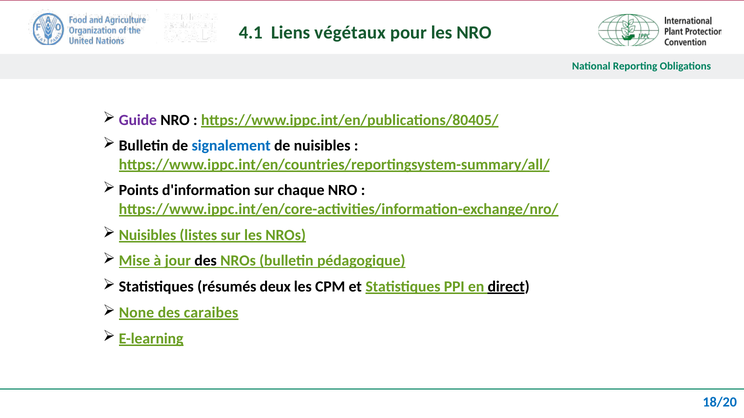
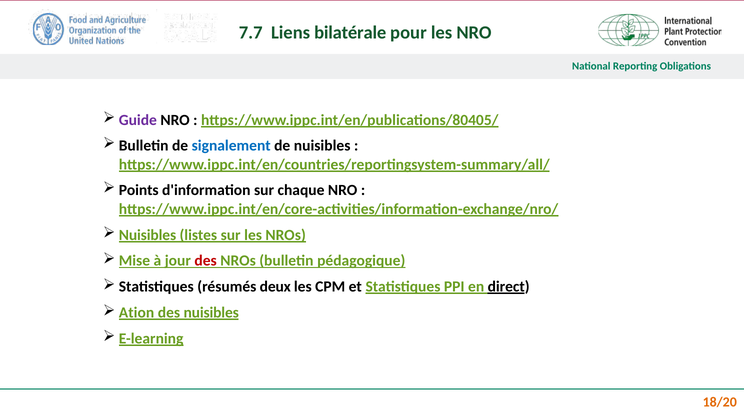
4.1: 4.1 -> 7.7
végétaux: végétaux -> bilatérale
des at (206, 261) colour: black -> red
None: None -> Ation
des caraibes: caraibes -> nuisibles
18/20 colour: blue -> orange
